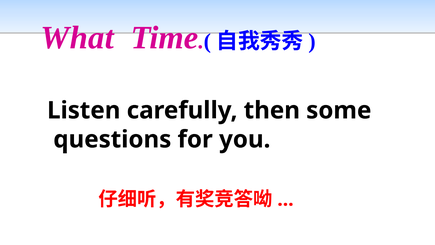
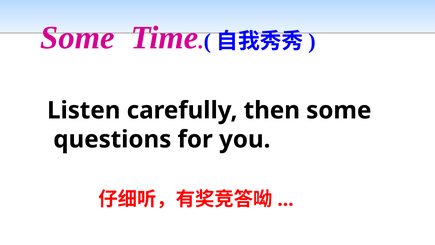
What at (77, 38): What -> Some
